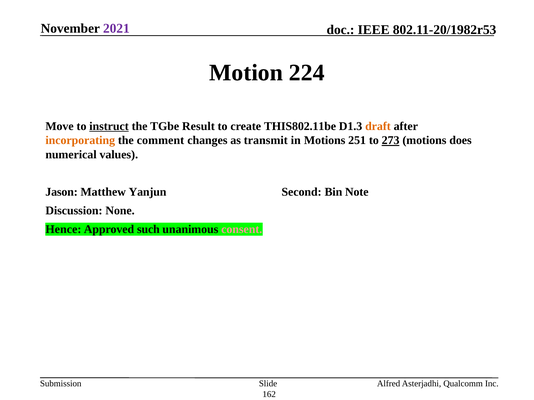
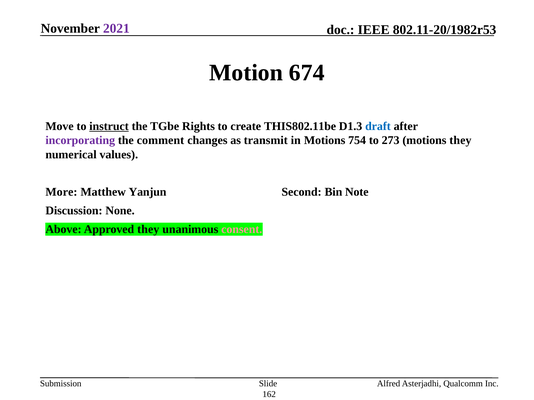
224: 224 -> 674
Result: Result -> Rights
draft colour: orange -> blue
incorporating colour: orange -> purple
251: 251 -> 754
273 underline: present -> none
motions does: does -> they
Jason: Jason -> More
Hence: Hence -> Above
Approved such: such -> they
